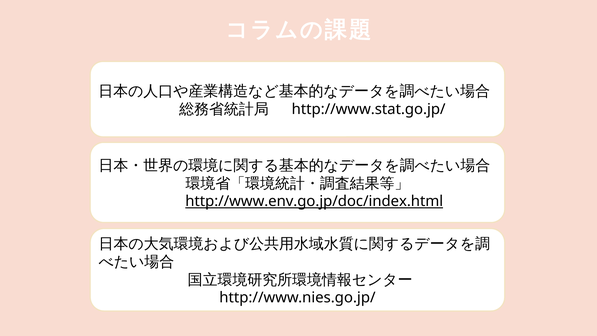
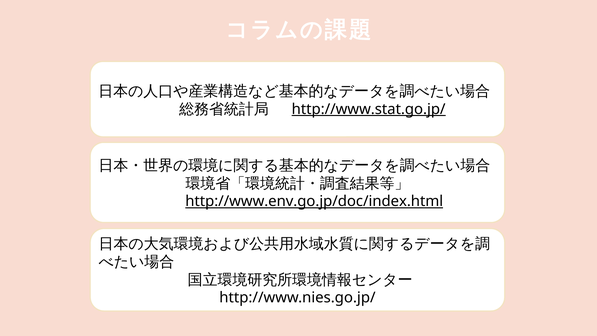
http://www.stat.go.jp/ underline: none -> present
